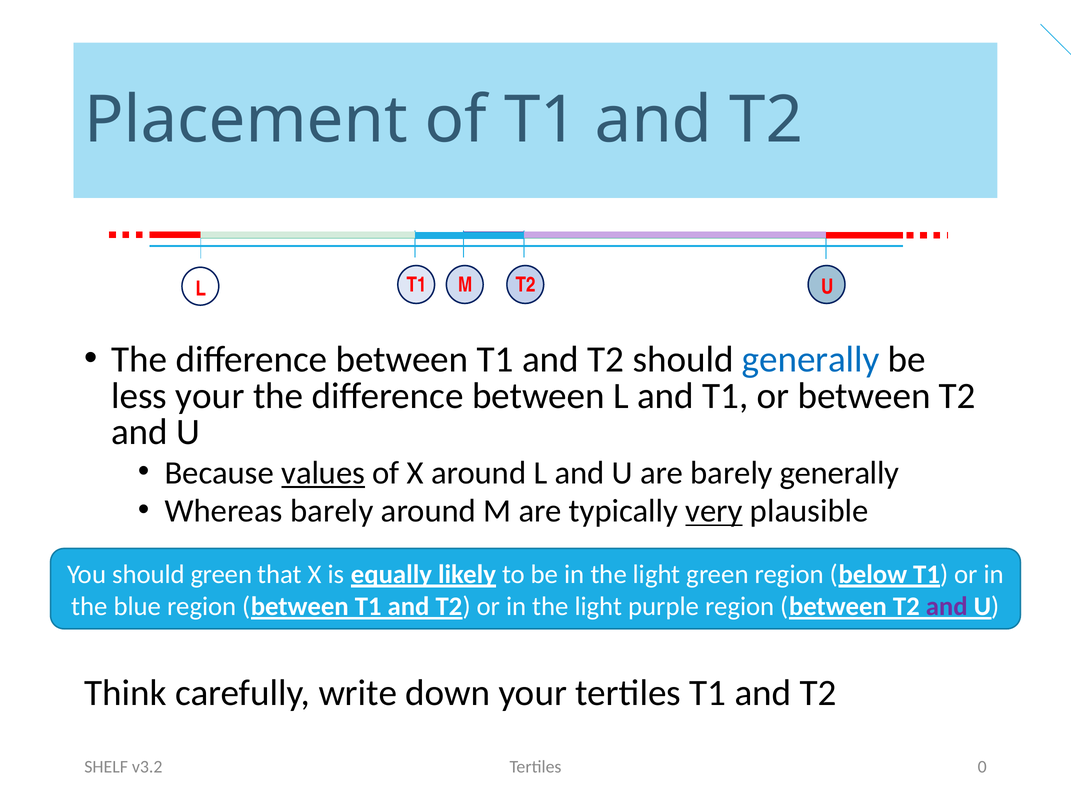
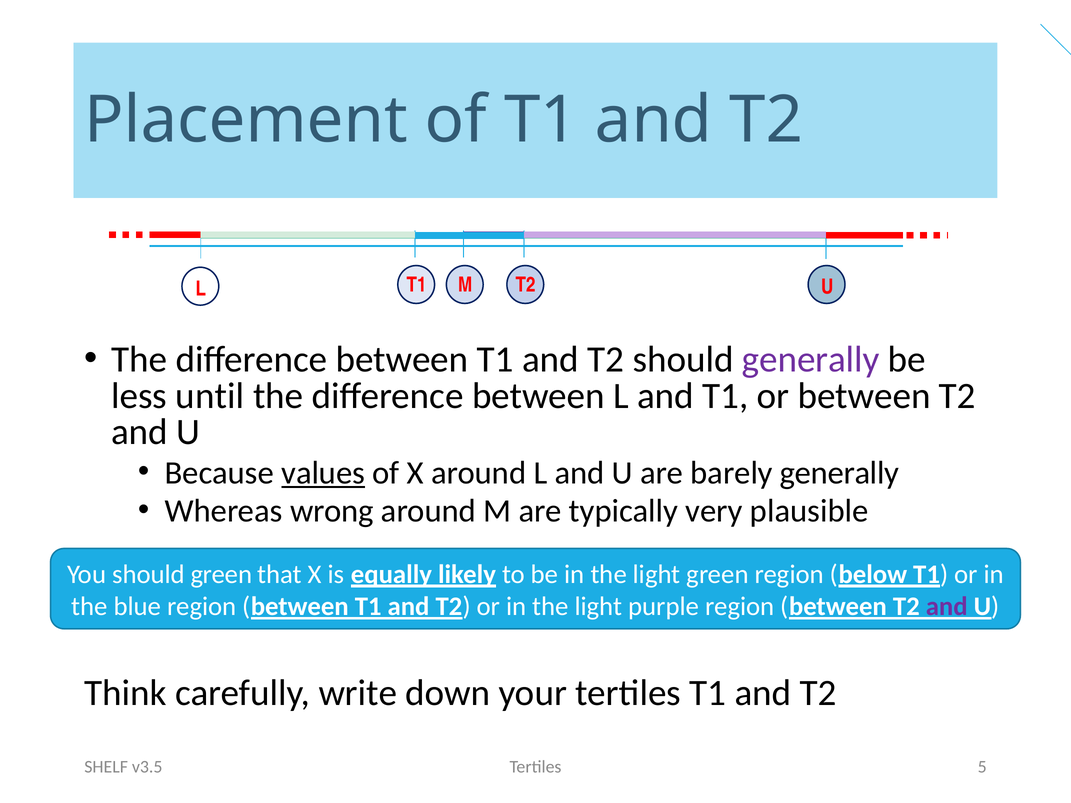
generally at (811, 360) colour: blue -> purple
less your: your -> until
Whereas barely: barely -> wrong
very underline: present -> none
0: 0 -> 5
v3.2: v3.2 -> v3.5
